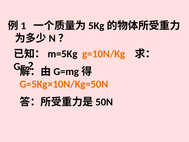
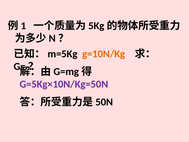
G=5Kg×10N/Kg=50N colour: orange -> purple
